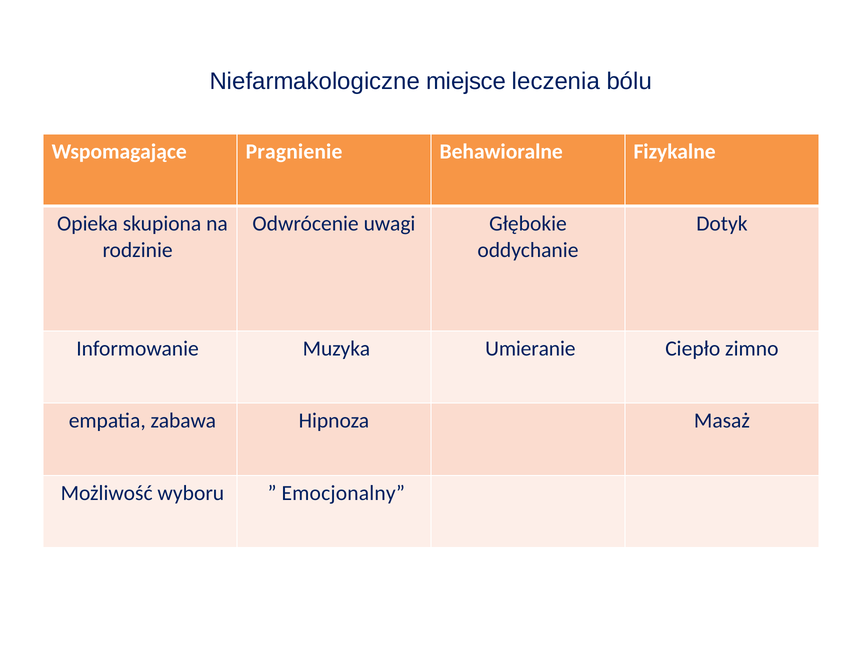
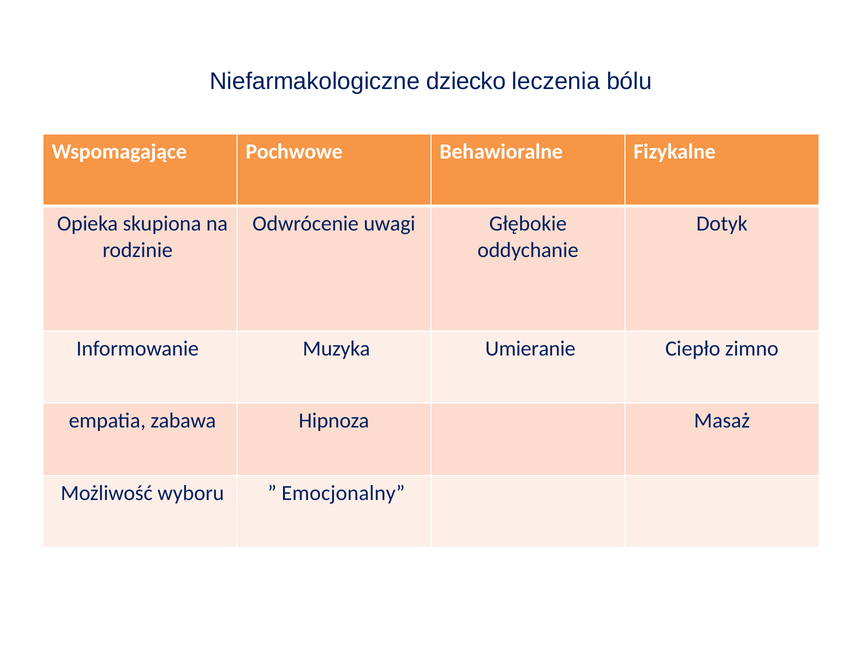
miejsce: miejsce -> dziecko
Pragnienie: Pragnienie -> Pochwowe
